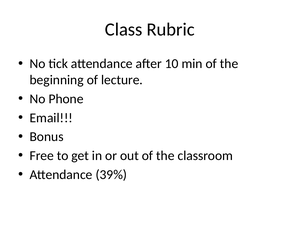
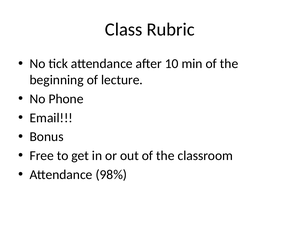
39%: 39% -> 98%
